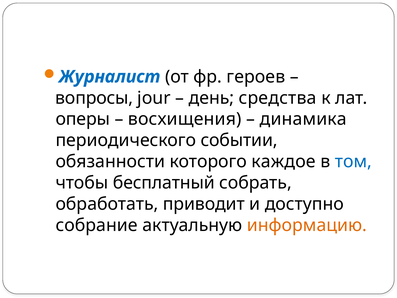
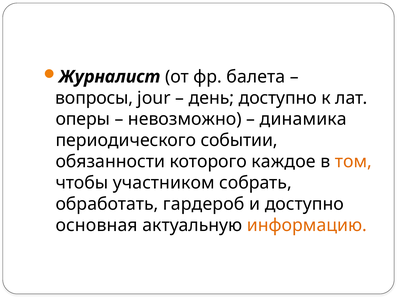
Журналист colour: blue -> black
героев: героев -> балета
день средства: средства -> доступно
восхищения: восхищения -> невозможно
том colour: blue -> orange
бесплатный: бесплатный -> участником
приводит: приводит -> гардероб
собрание: собрание -> основная
